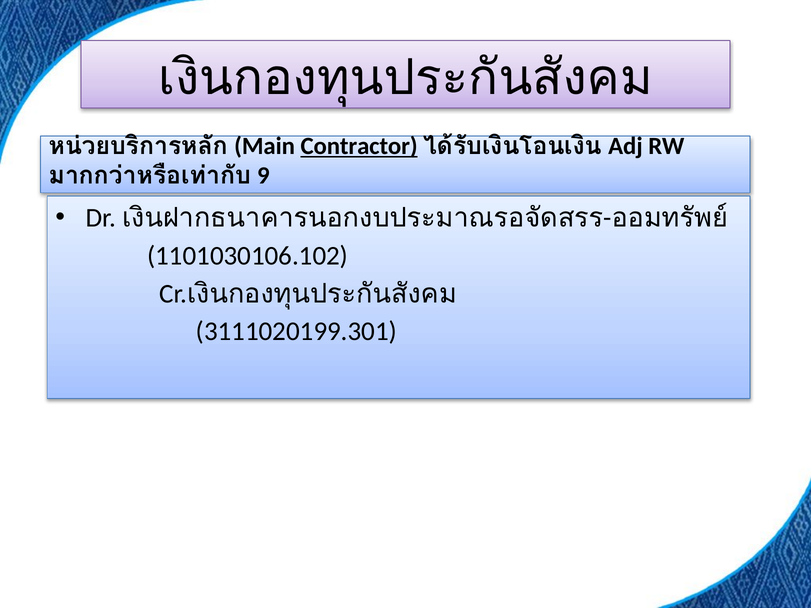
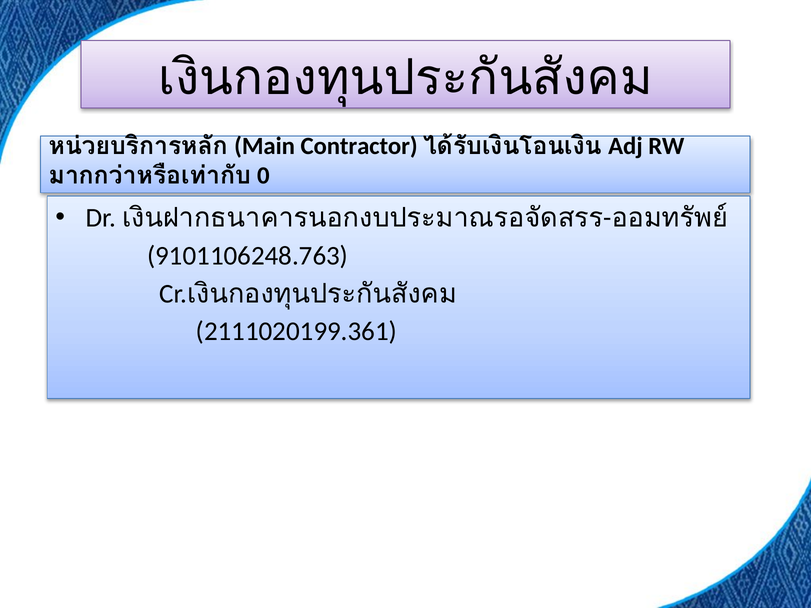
Contractor underline: present -> none
9: 9 -> 0
1101030106.102: 1101030106.102 -> 9101106248.763
3111020199.301: 3111020199.301 -> 2111020199.361
